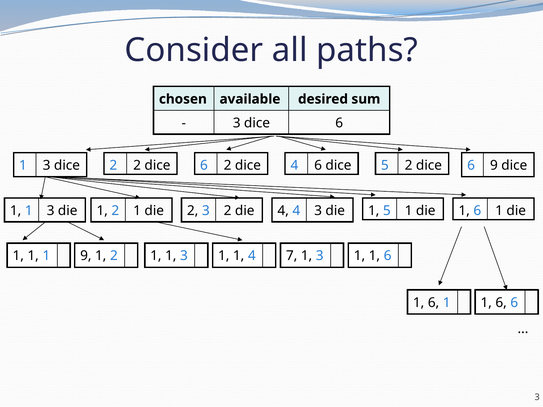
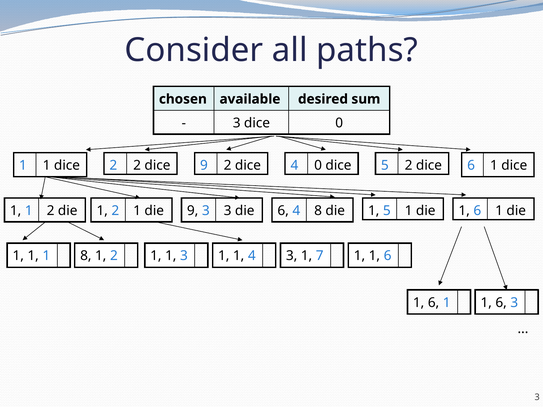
3 dice 6: 6 -> 0
3 at (47, 165): 3 -> 1
2 dice 6: 6 -> 9
4 6: 6 -> 0
9 at (494, 165): 9 -> 1
3 at (51, 211): 3 -> 2
die 2: 2 -> 9
3 2: 2 -> 3
4 at (283, 211): 4 -> 6
4 3: 3 -> 8
9 at (86, 256): 9 -> 8
4 7: 7 -> 3
3 at (320, 256): 3 -> 7
6 6: 6 -> 3
